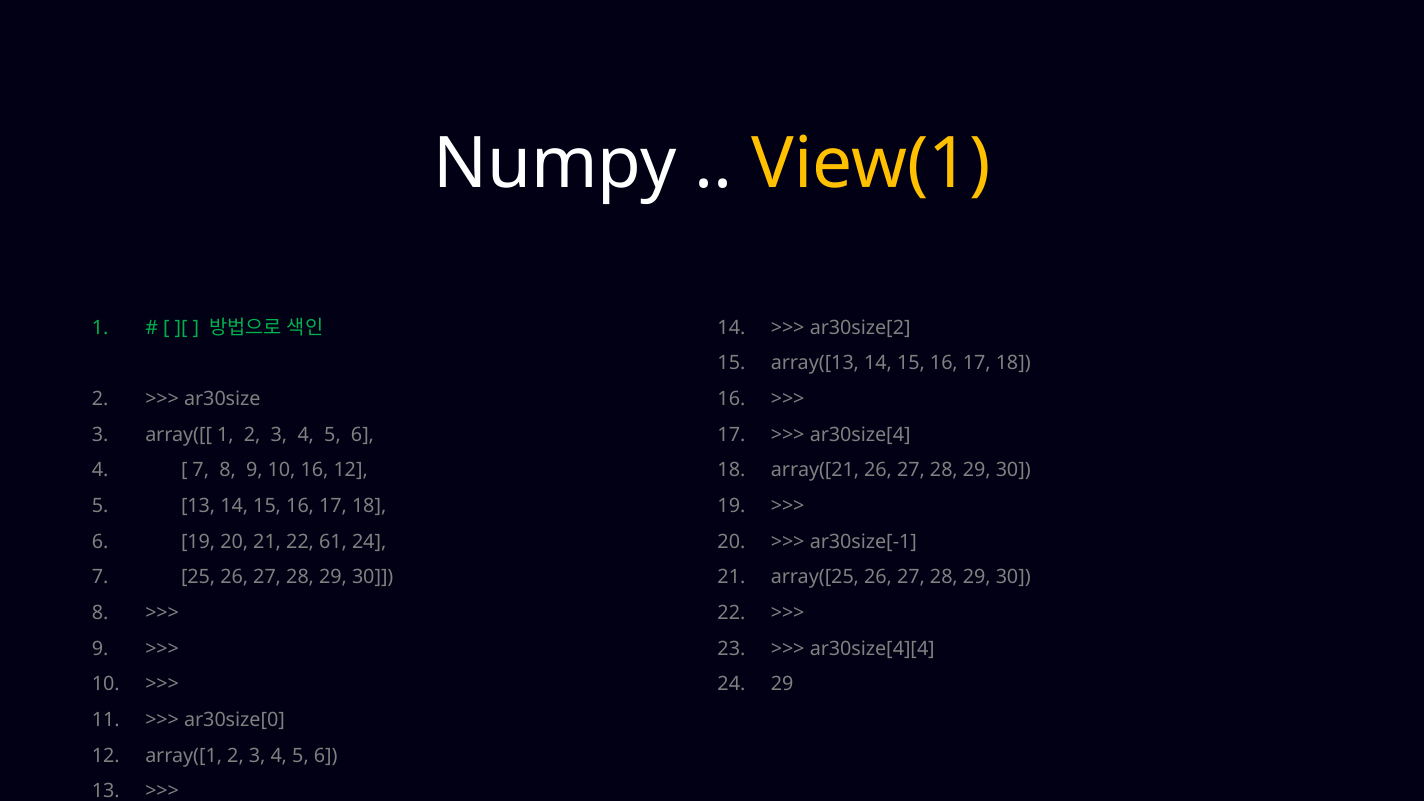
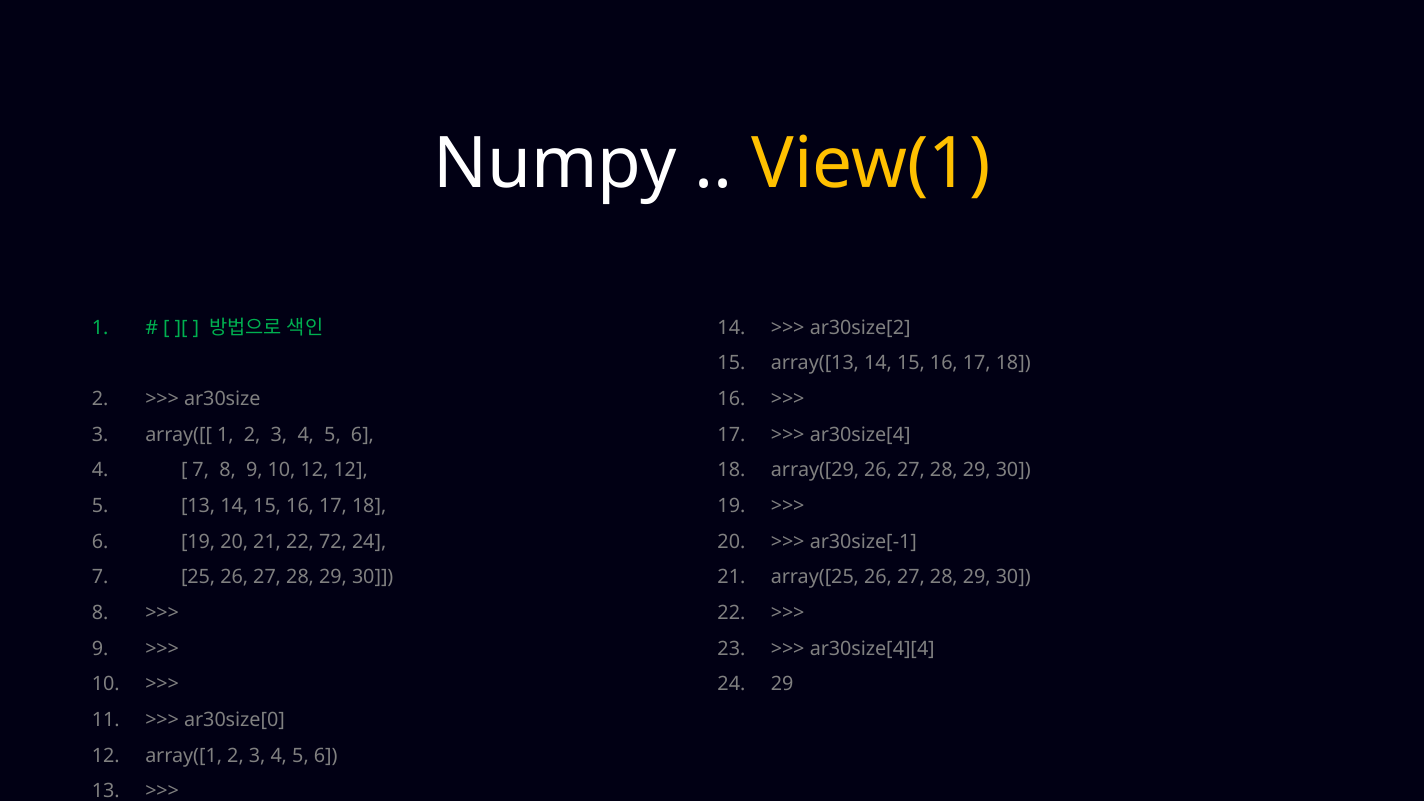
10 16: 16 -> 12
array([21: array([21 -> array([29
61: 61 -> 72
